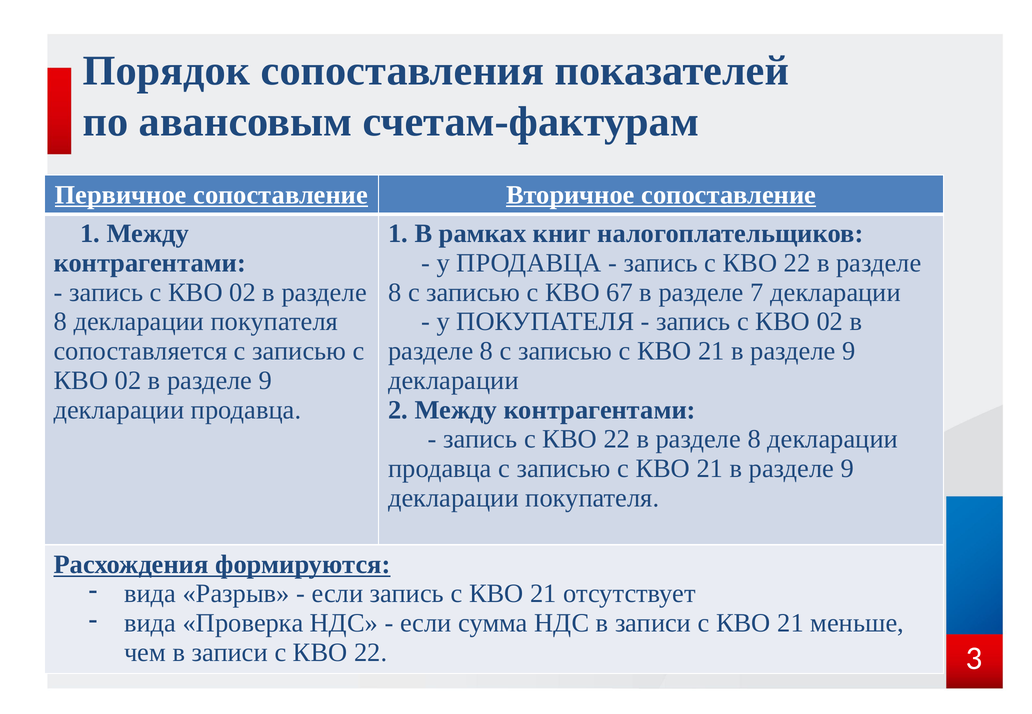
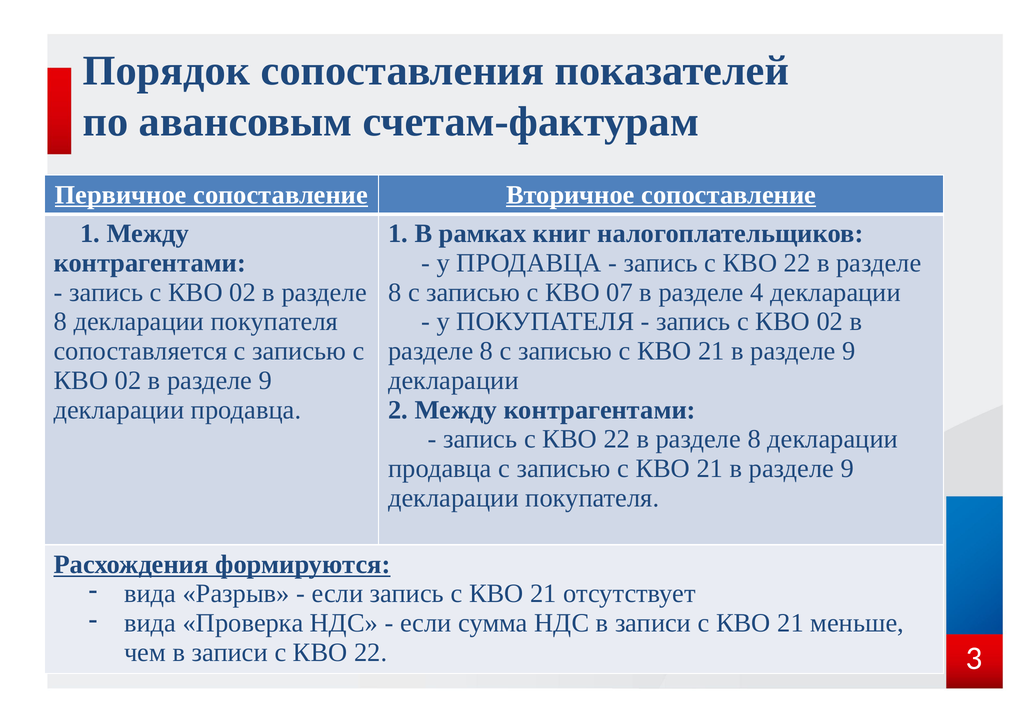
67: 67 -> 07
7: 7 -> 4
